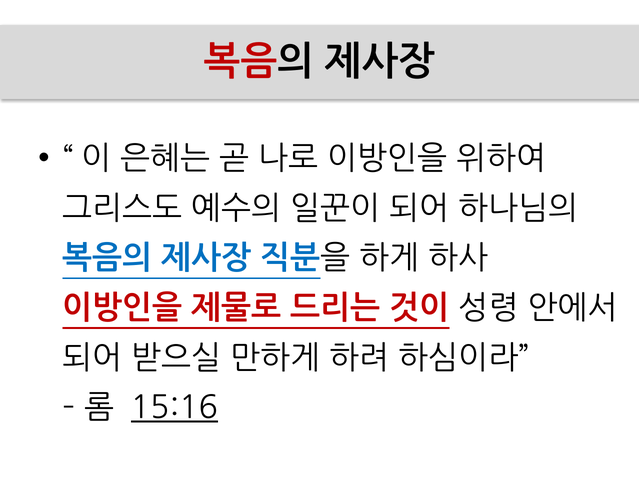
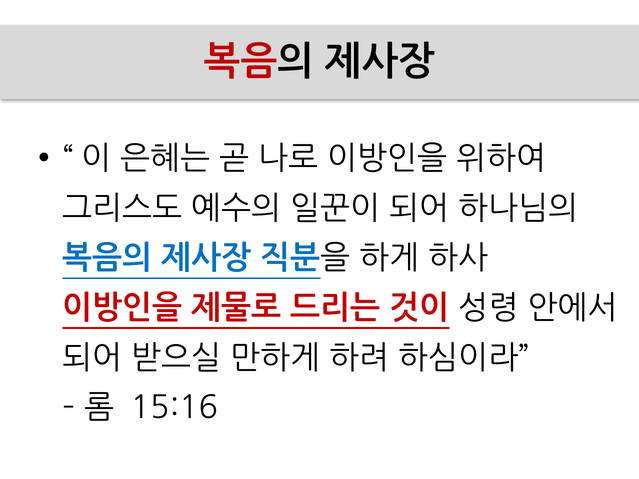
15:16 underline: present -> none
